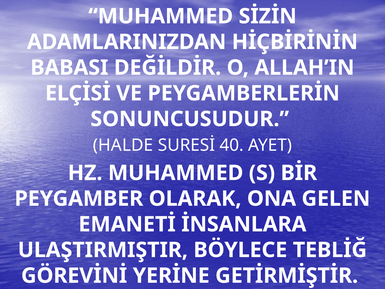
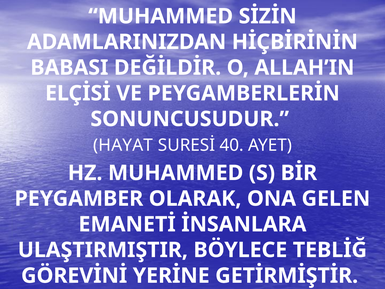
HALDE: HALDE -> HAYAT
